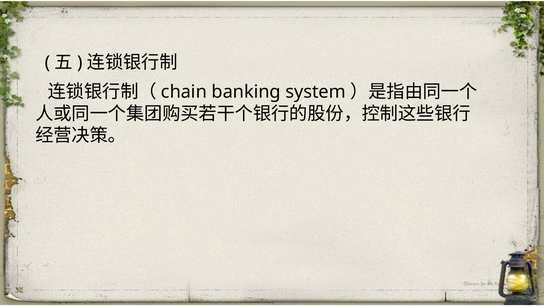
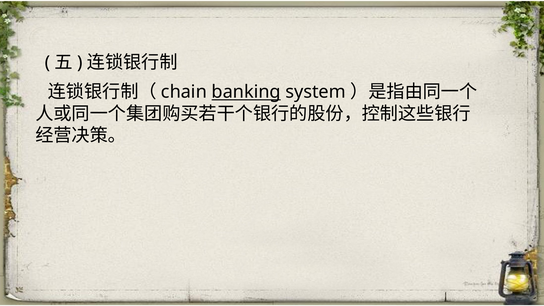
banking underline: none -> present
